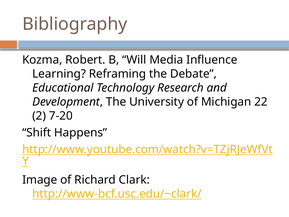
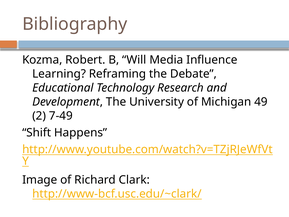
22: 22 -> 49
7-20: 7-20 -> 7-49
